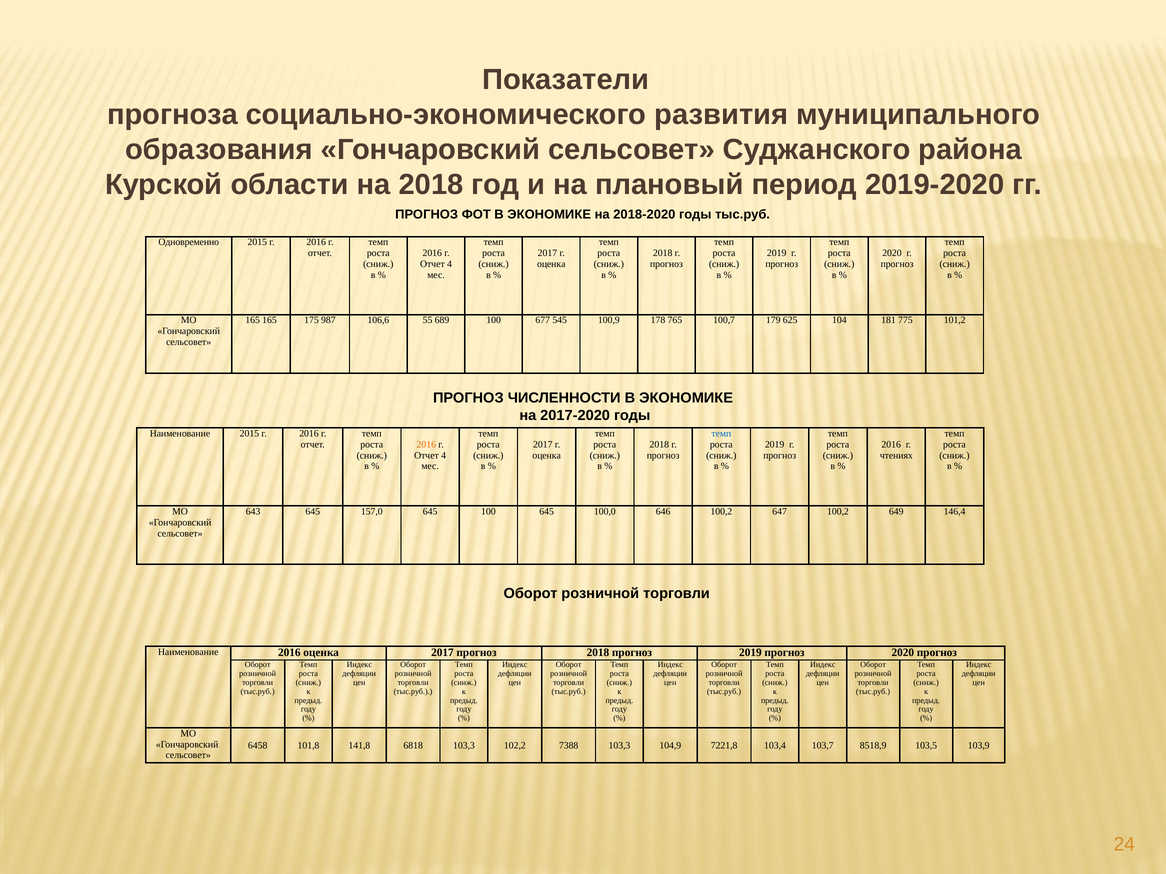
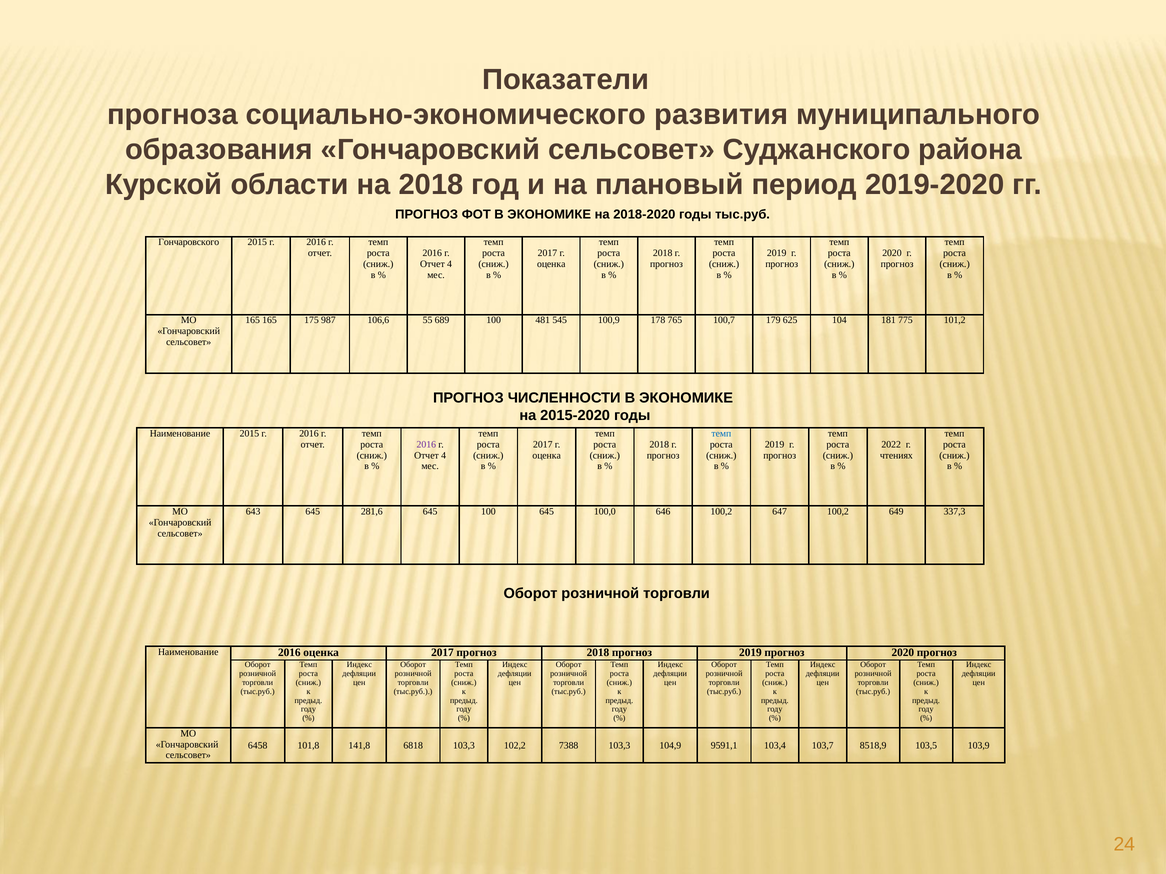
Одновременно: Одновременно -> Гончаровского
677: 677 -> 481
2017-2020: 2017-2020 -> 2015-2020
2016 at (426, 445) colour: orange -> purple
2016 at (891, 445): 2016 -> 2022
157,0: 157,0 -> 281,6
146,4: 146,4 -> 337,3
7221,8: 7221,8 -> 9591,1
